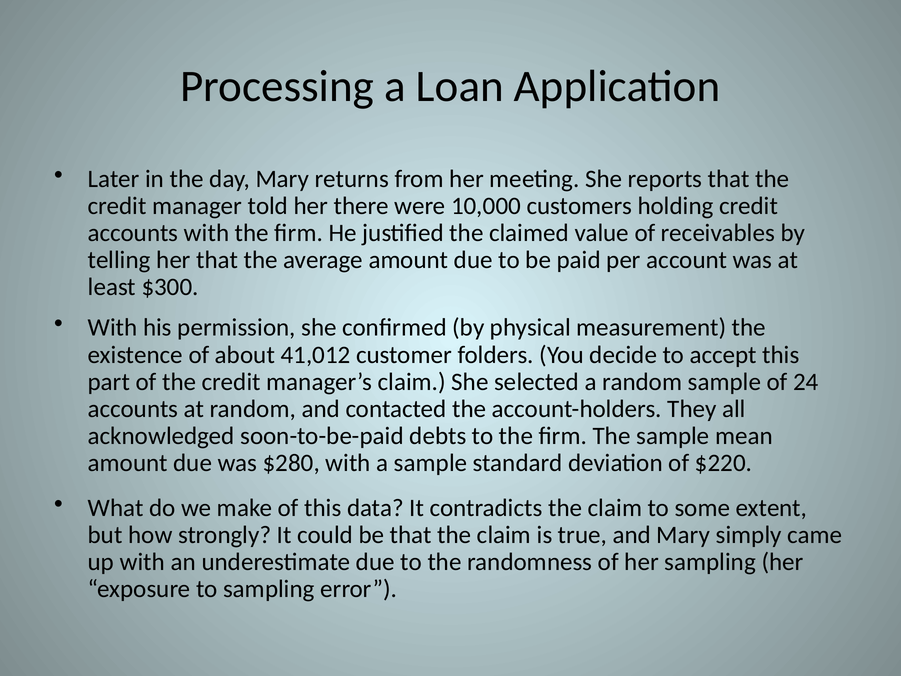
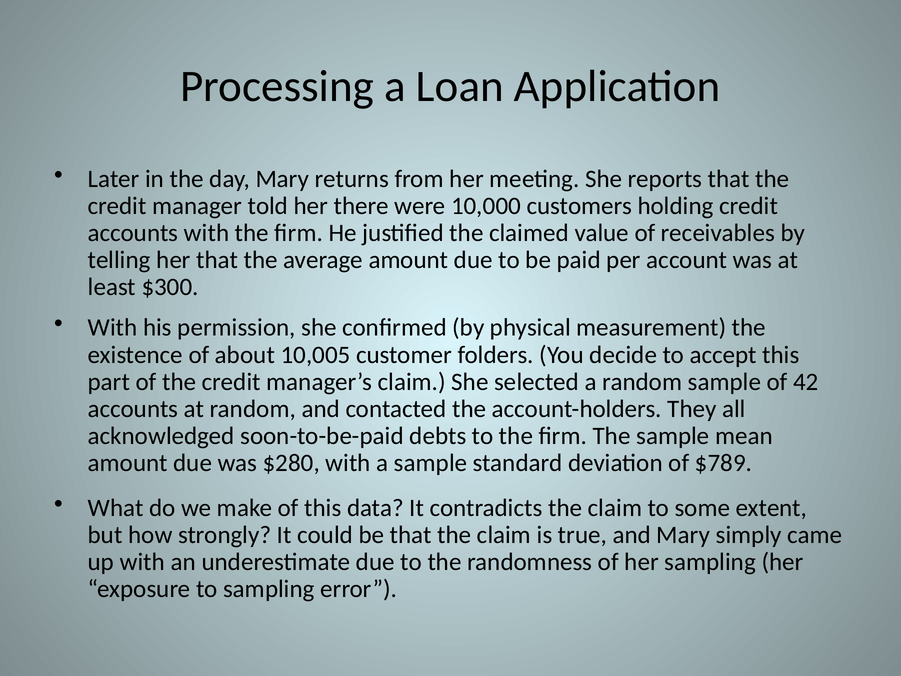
41,012: 41,012 -> 10,005
24: 24 -> 42
$220: $220 -> $789
